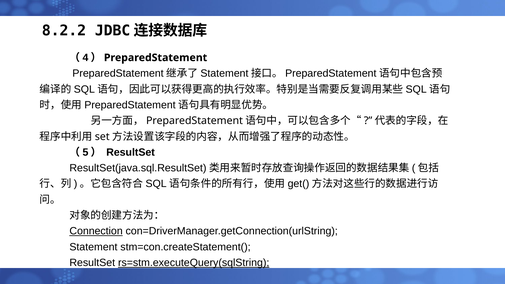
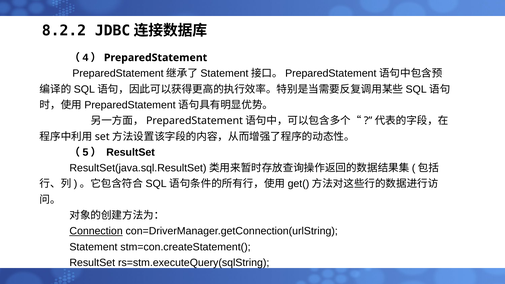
rs=stm.executeQuery(sqlString underline: present -> none
